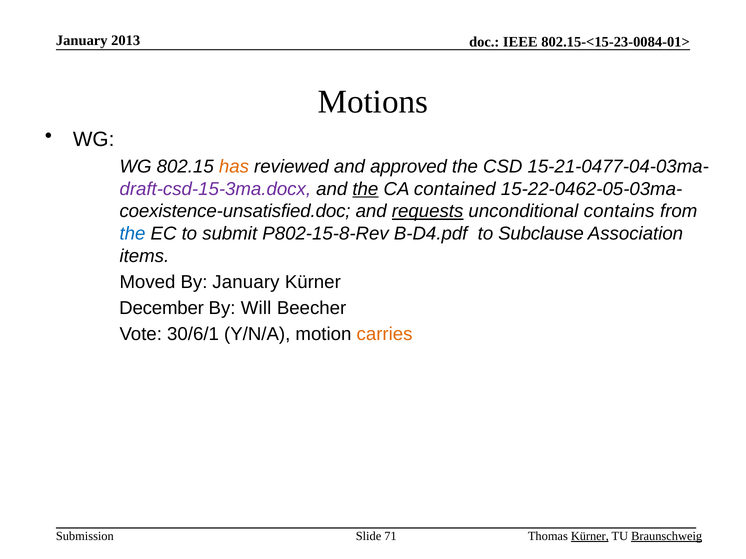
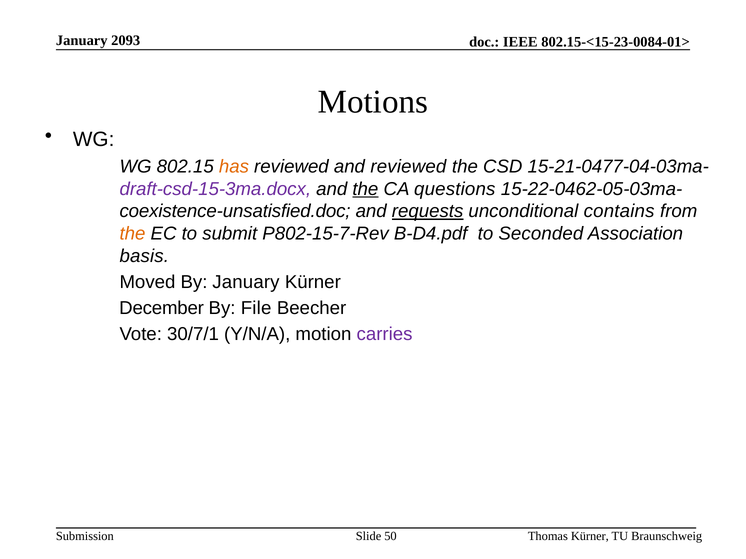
2013: 2013 -> 2093
and approved: approved -> reviewed
contained: contained -> questions
the at (132, 234) colour: blue -> orange
P802-15-8-Rev: P802-15-8-Rev -> P802-15-7-Rev
Subclause: Subclause -> Seconded
items: items -> basis
Will: Will -> File
30/6/1: 30/6/1 -> 30/7/1
carries colour: orange -> purple
71: 71 -> 50
Kürner at (590, 537) underline: present -> none
Braunschweig underline: present -> none
